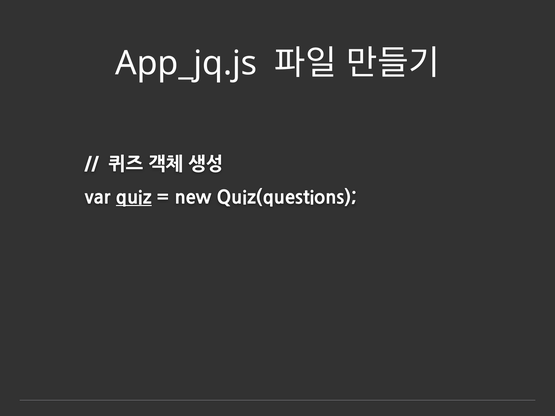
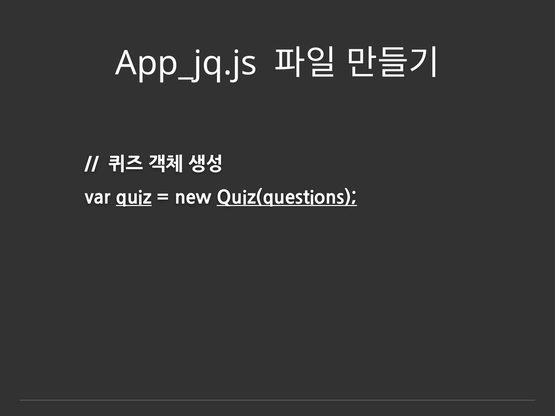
Quiz(questions underline: none -> present
